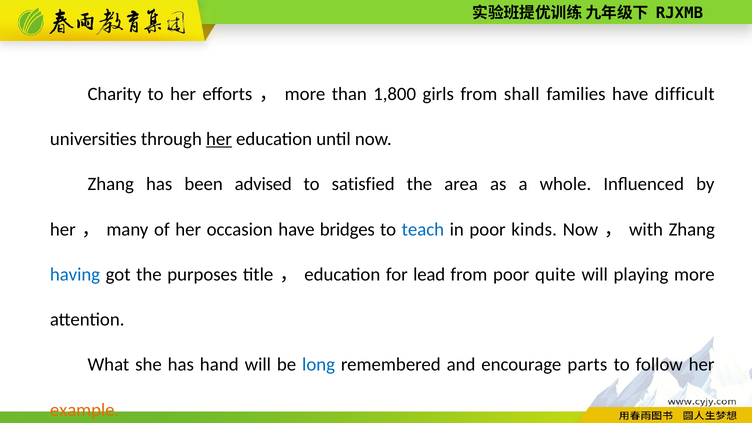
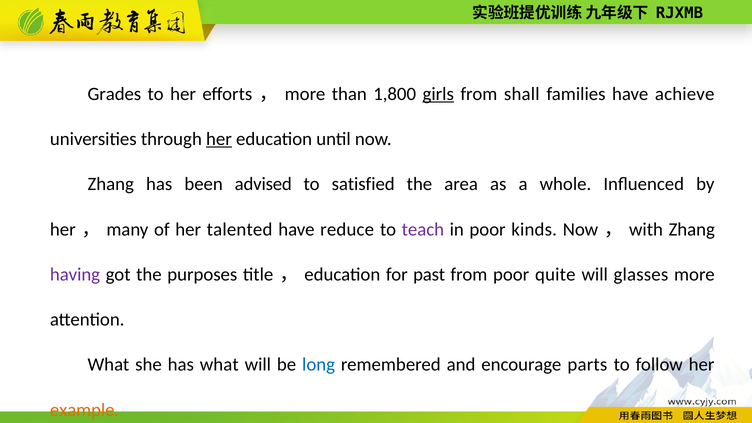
Charity: Charity -> Grades
girls underline: none -> present
difficult: difficult -> achieve
occasion: occasion -> talented
bridges: bridges -> reduce
teach colour: blue -> purple
having colour: blue -> purple
lead: lead -> past
playing: playing -> glasses
has hand: hand -> what
